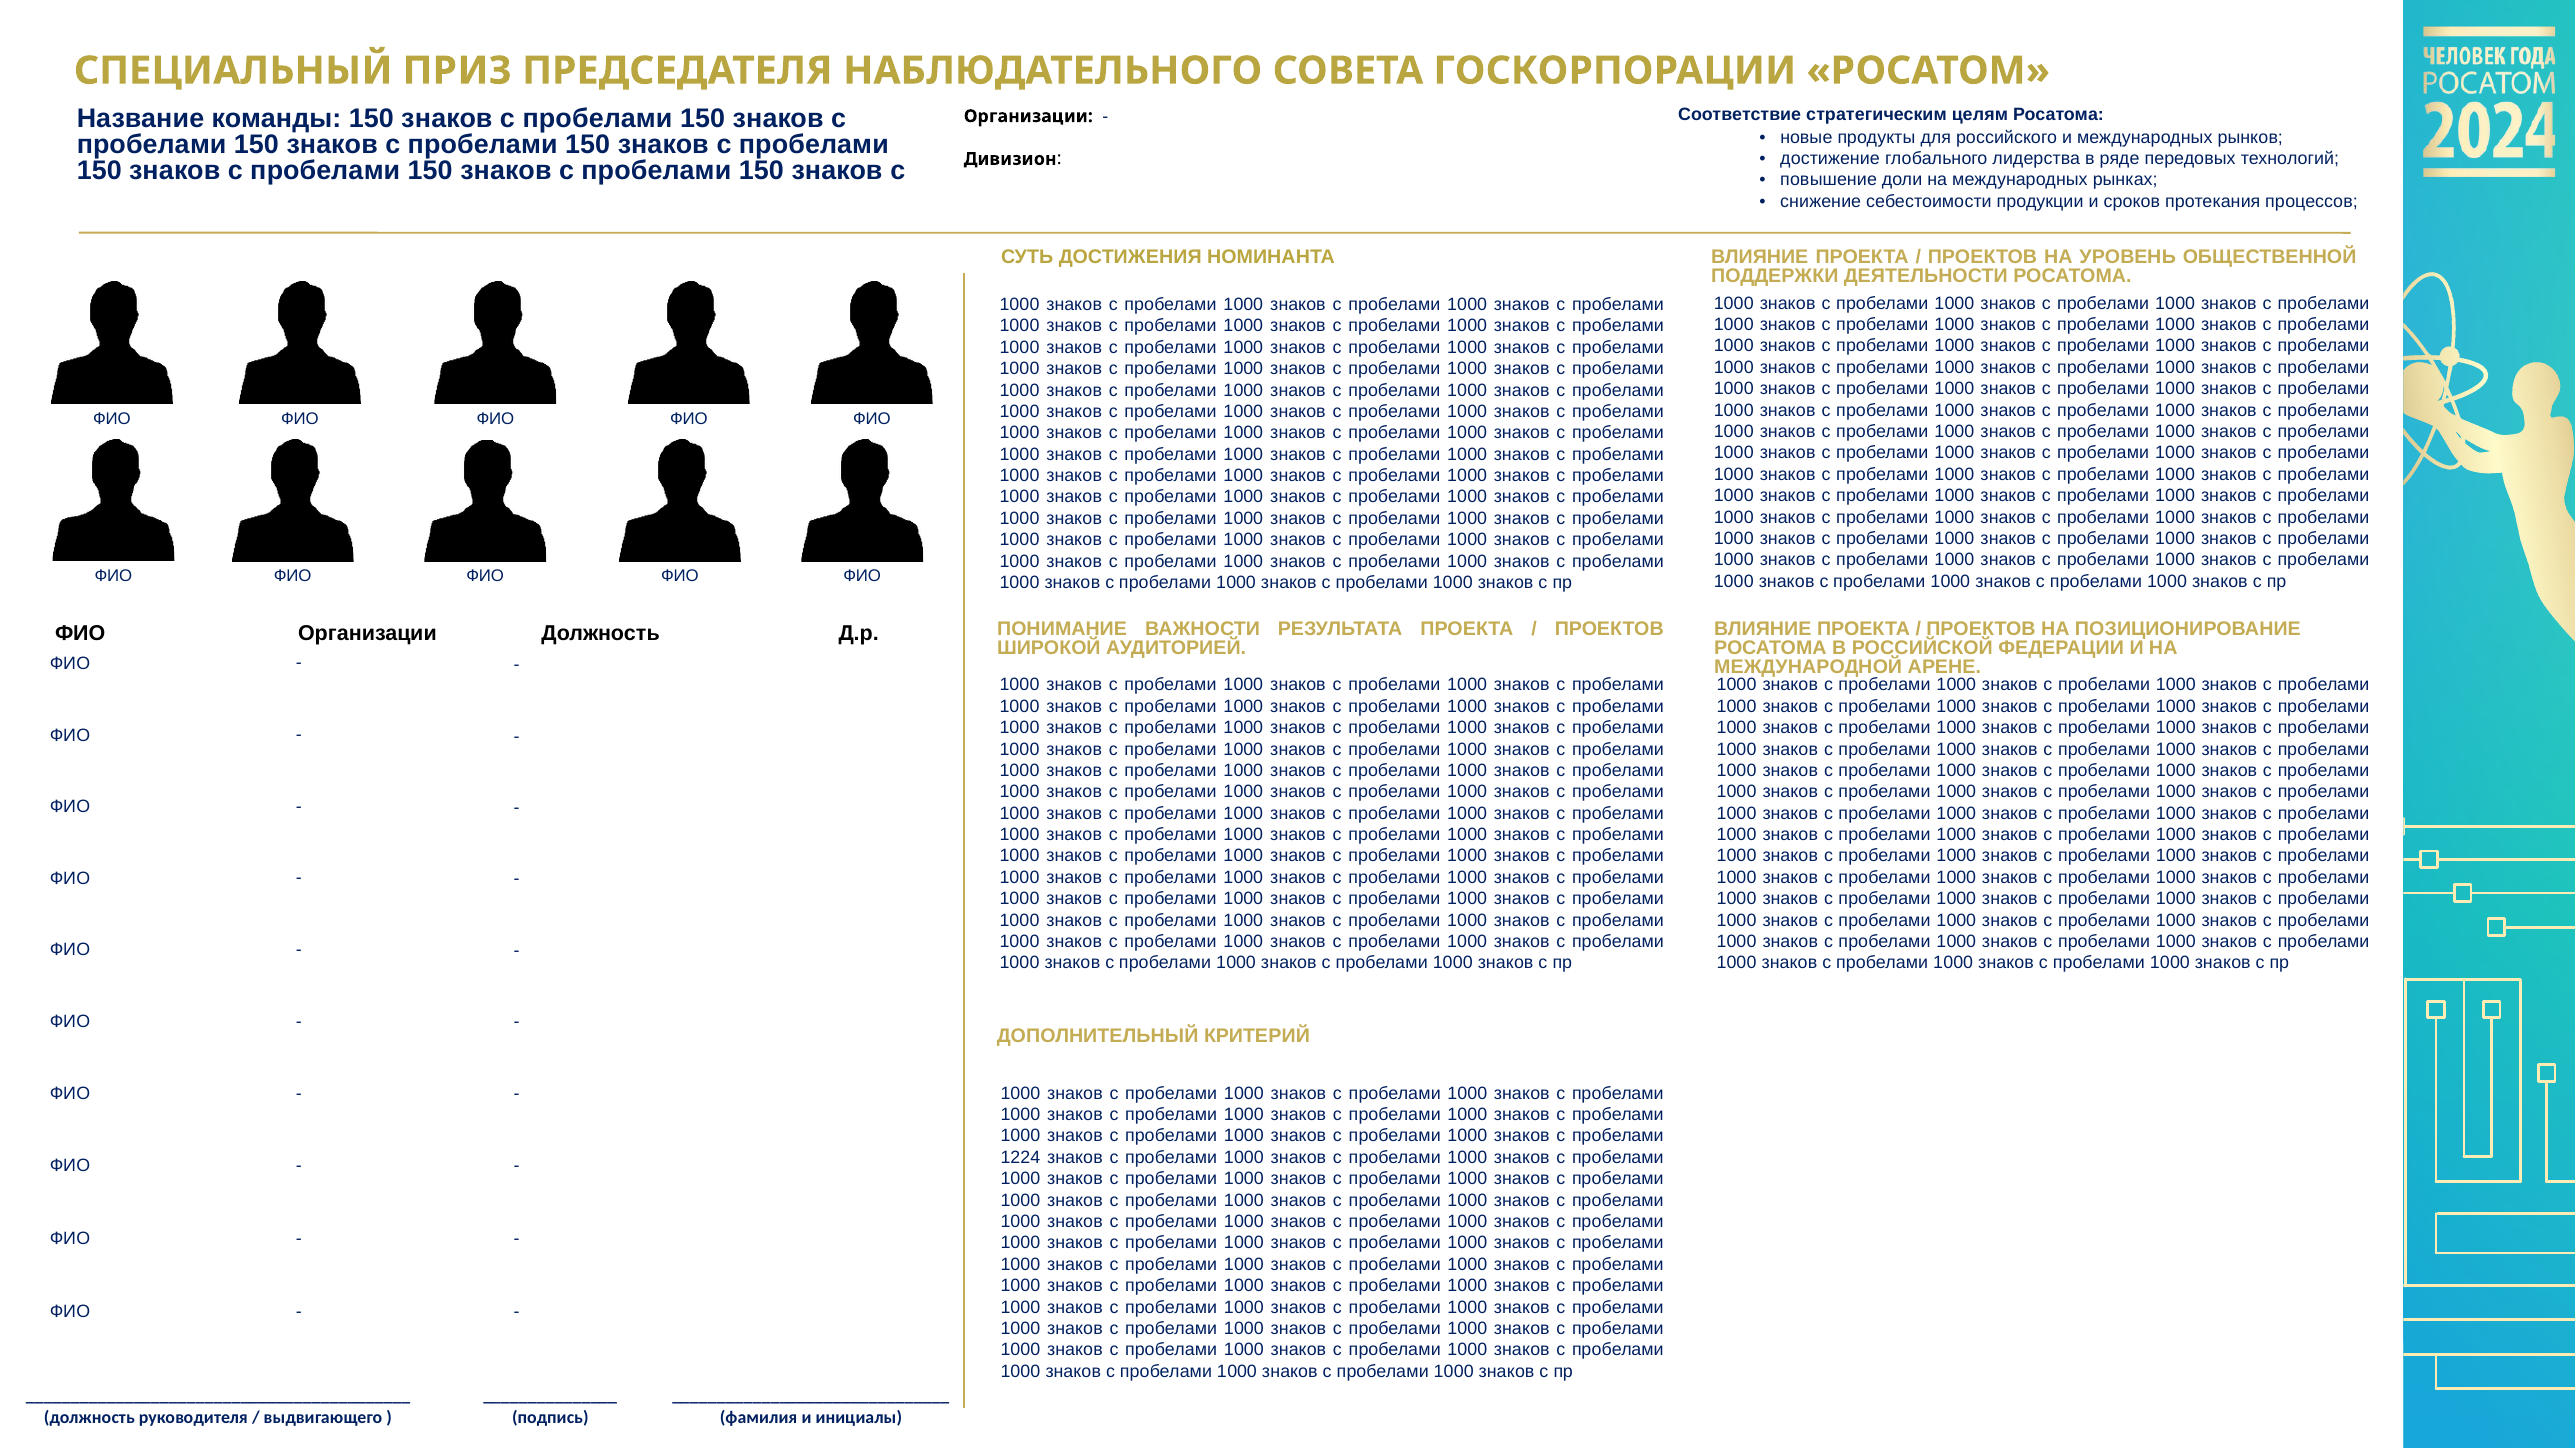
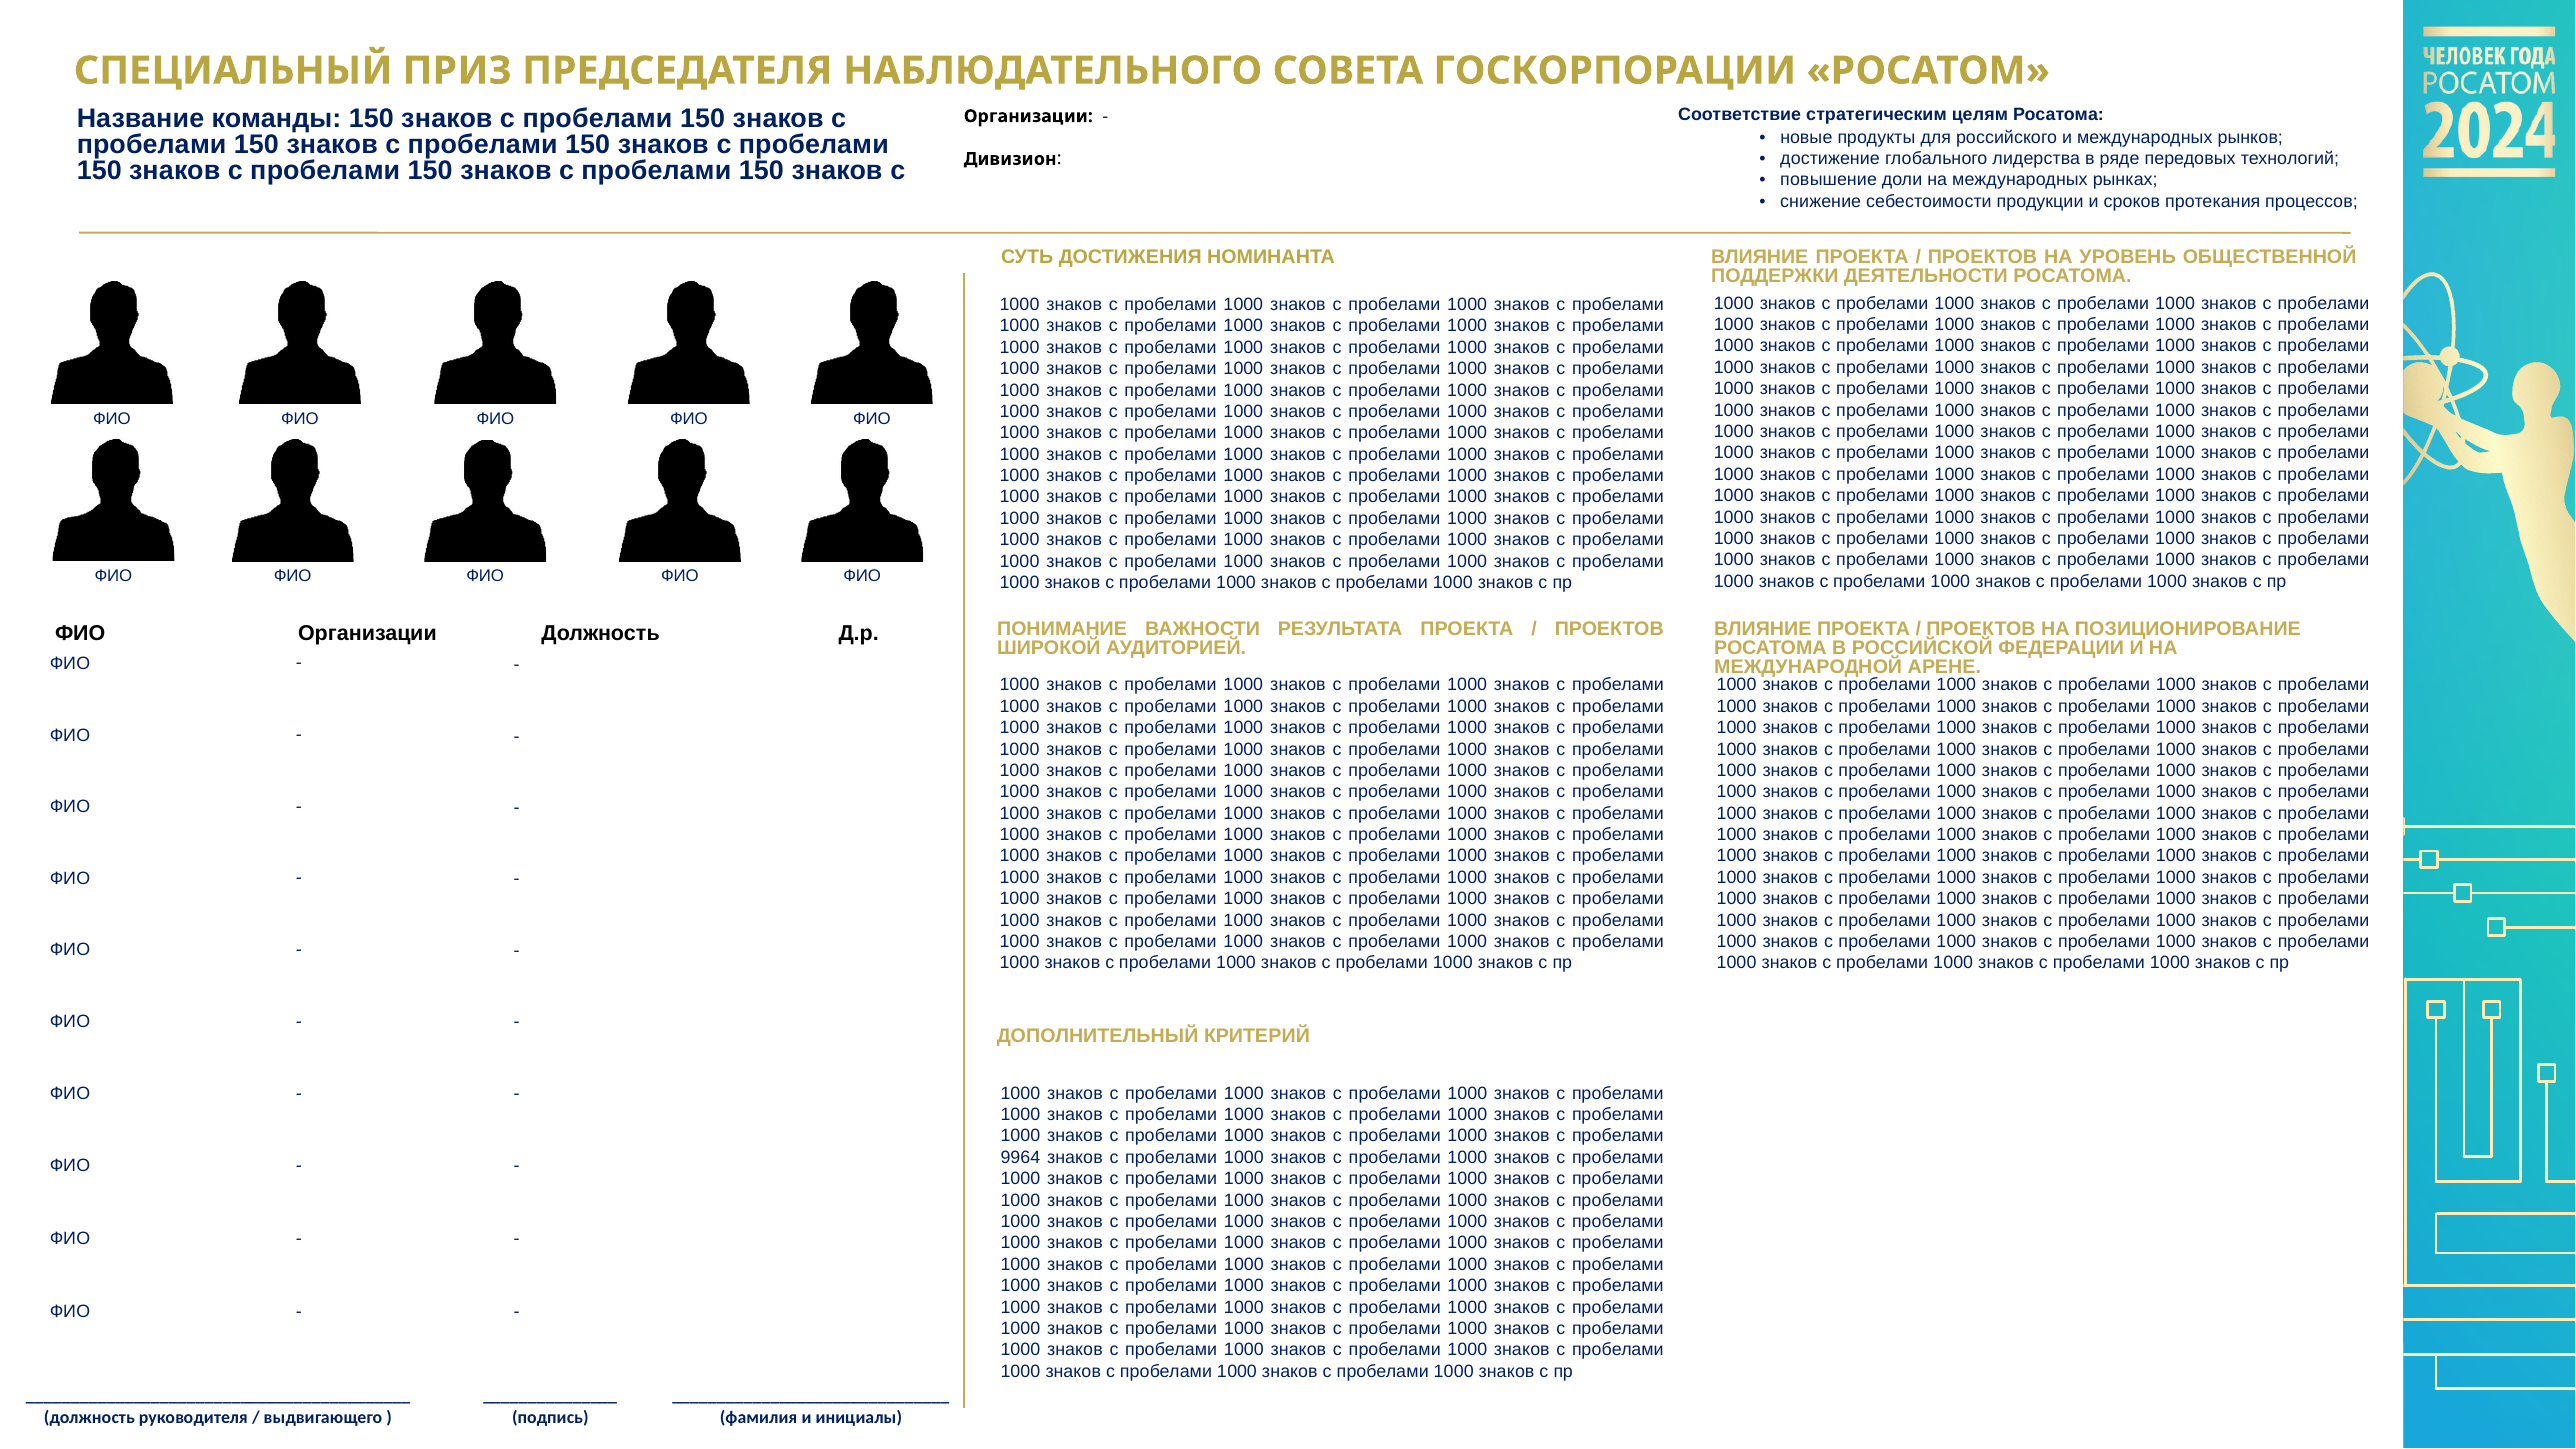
1224: 1224 -> 9964
